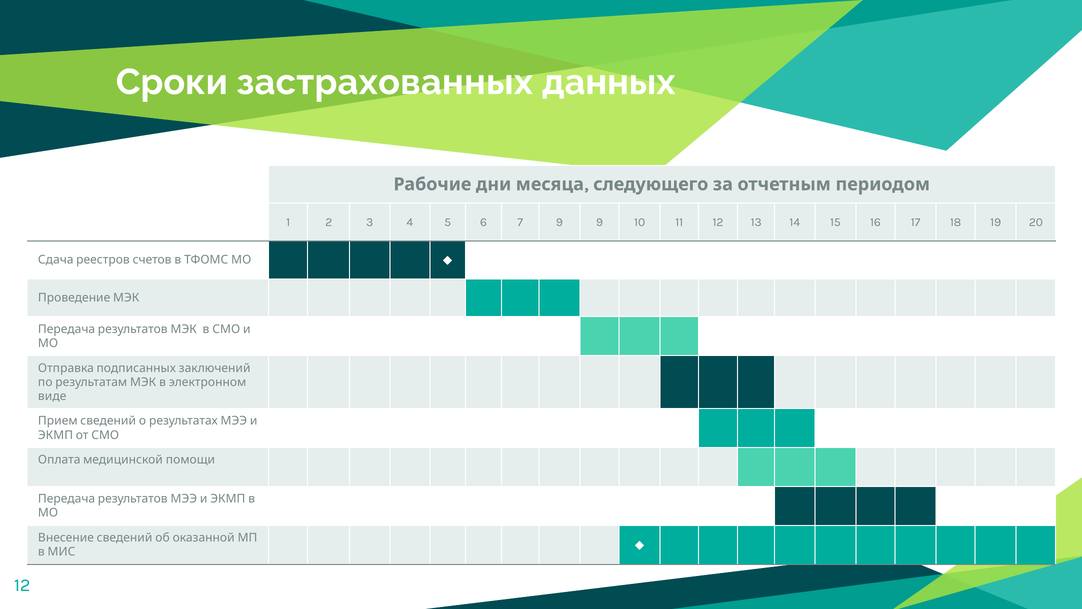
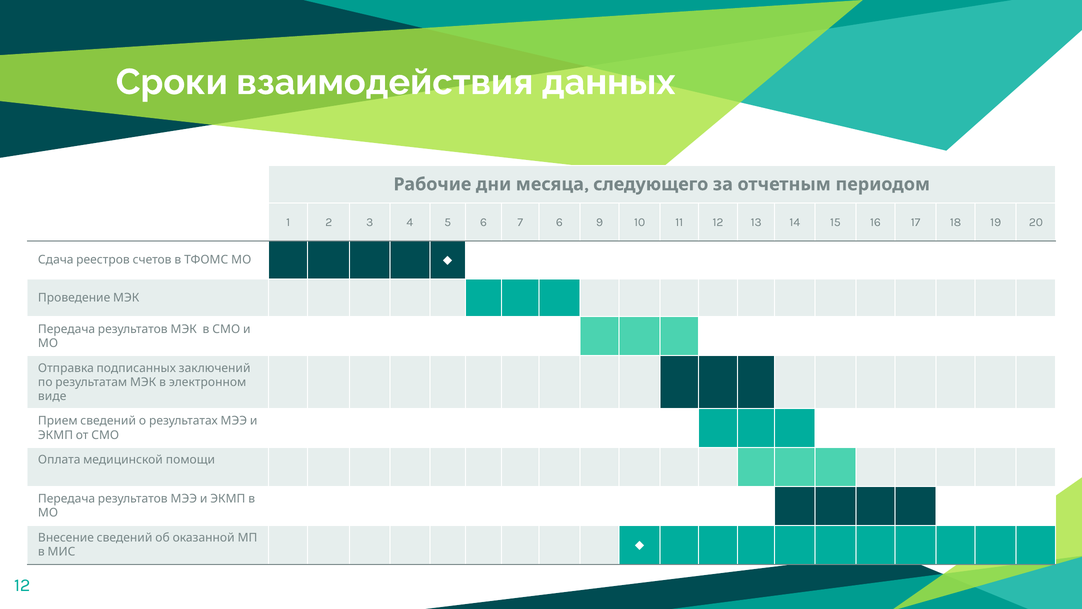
застрахованных: застрахованных -> взаимодействия
7 9: 9 -> 6
